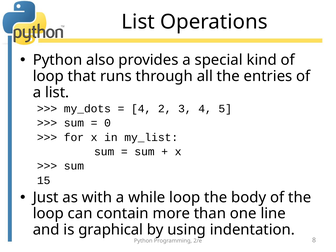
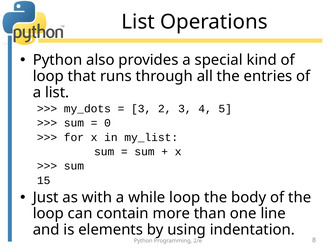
4 at (141, 109): 4 -> 3
graphical: graphical -> elements
